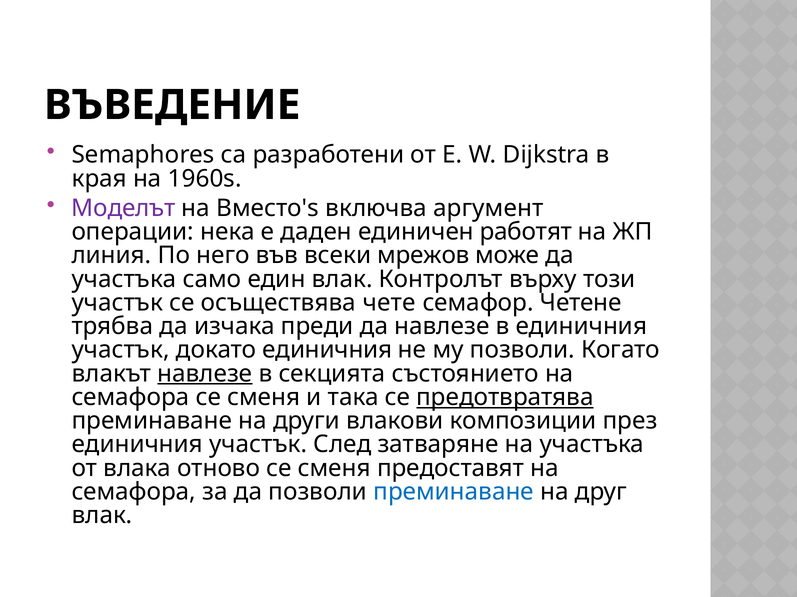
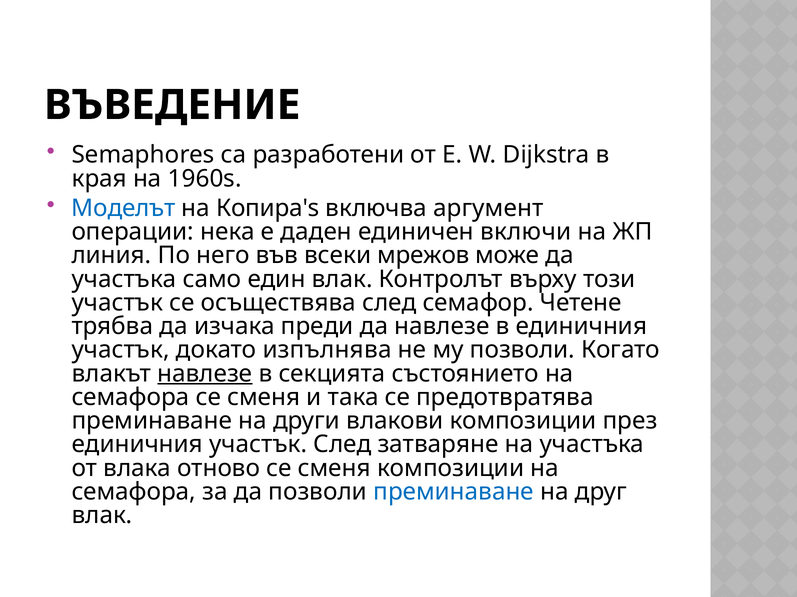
Моделът colour: purple -> blue
Вместо's: Вместо's -> Копира's
работят: работят -> включи
осъществява чете: чете -> след
докато единичния: единичния -> изпълнява
предотвратява underline: present -> none
сменя предоставят: предоставят -> композиции
